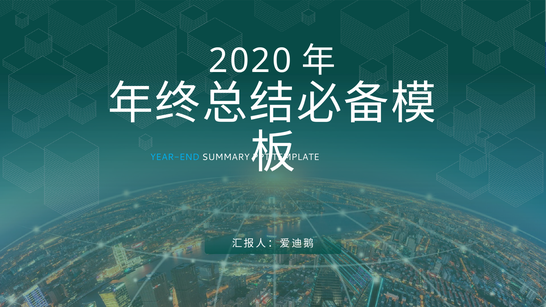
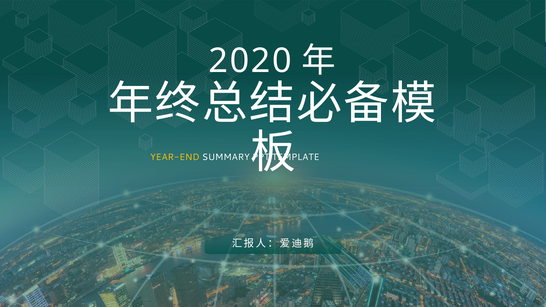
YEAR-END colour: light blue -> yellow
